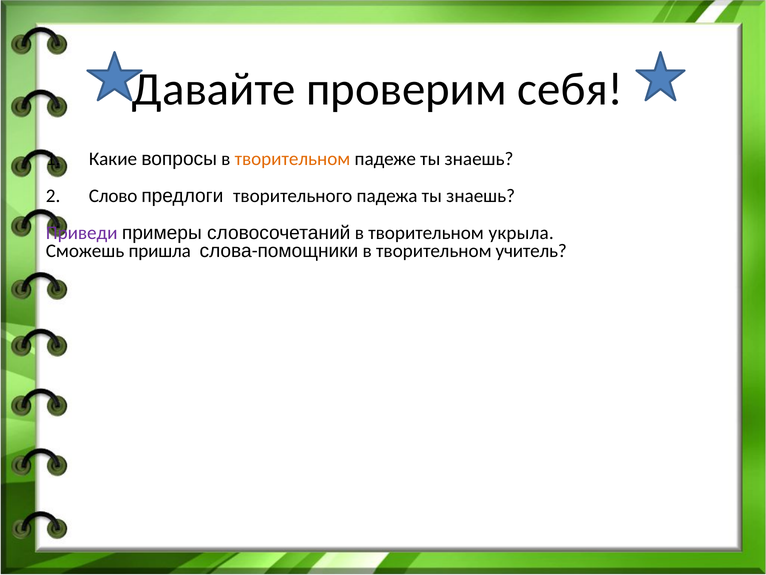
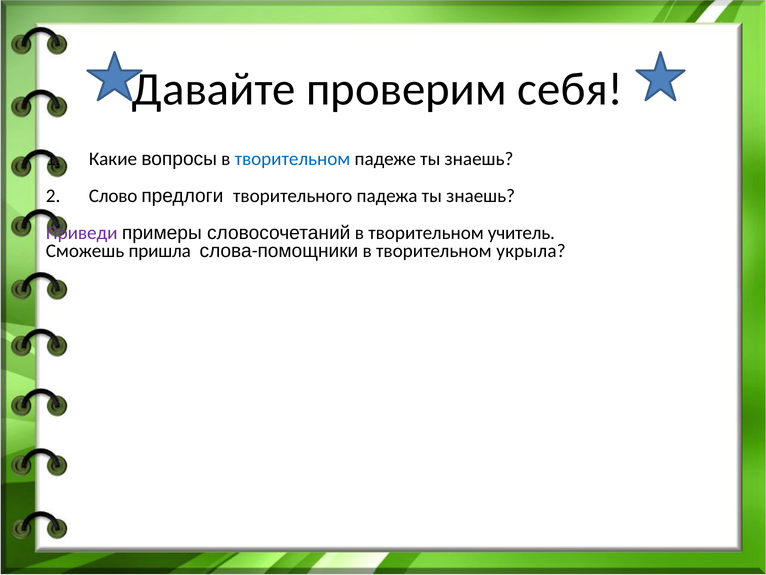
творительном at (292, 159) colour: orange -> blue
укрыла: укрыла -> учитель
учитель: учитель -> укрыла
